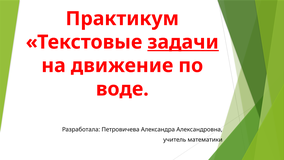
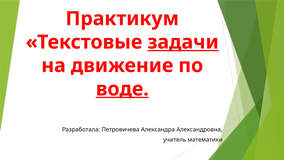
воде underline: none -> present
